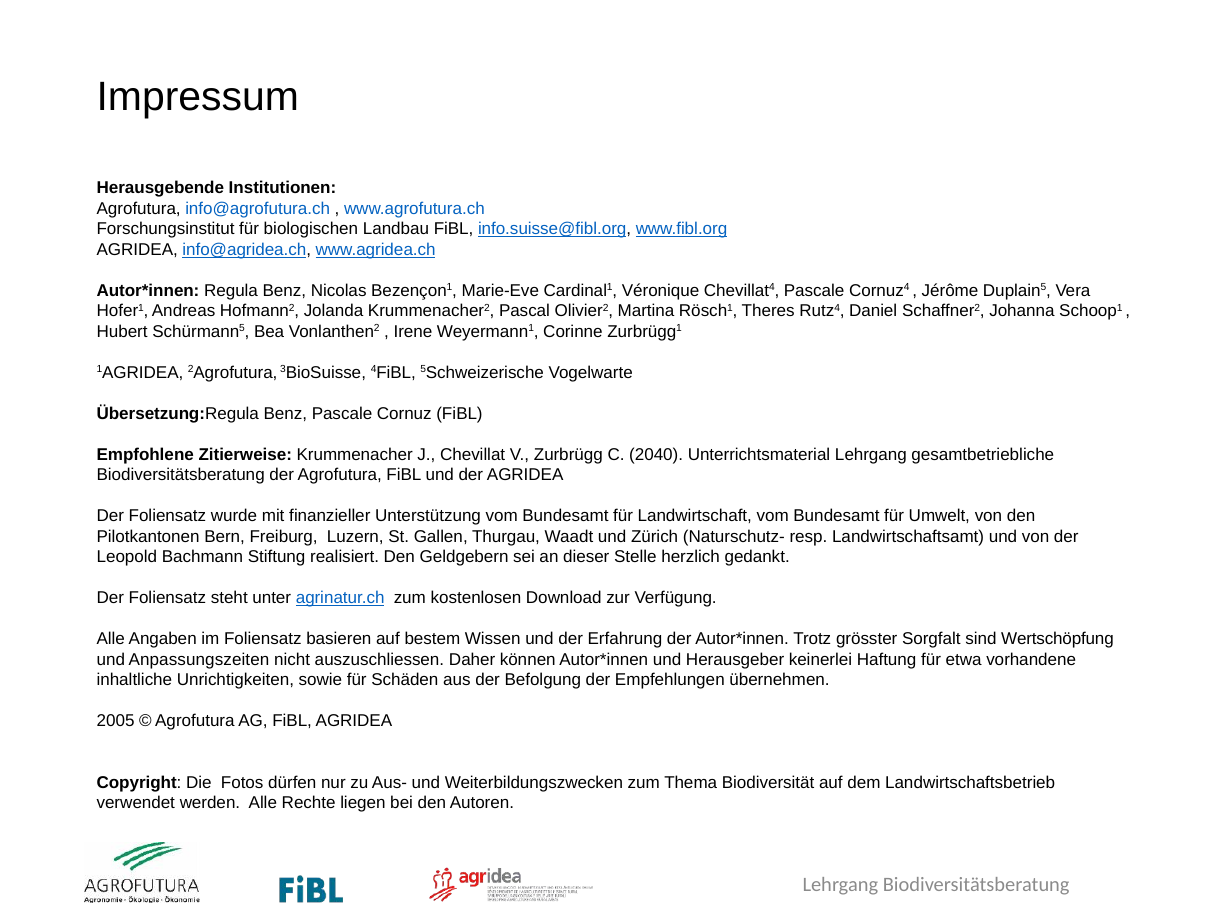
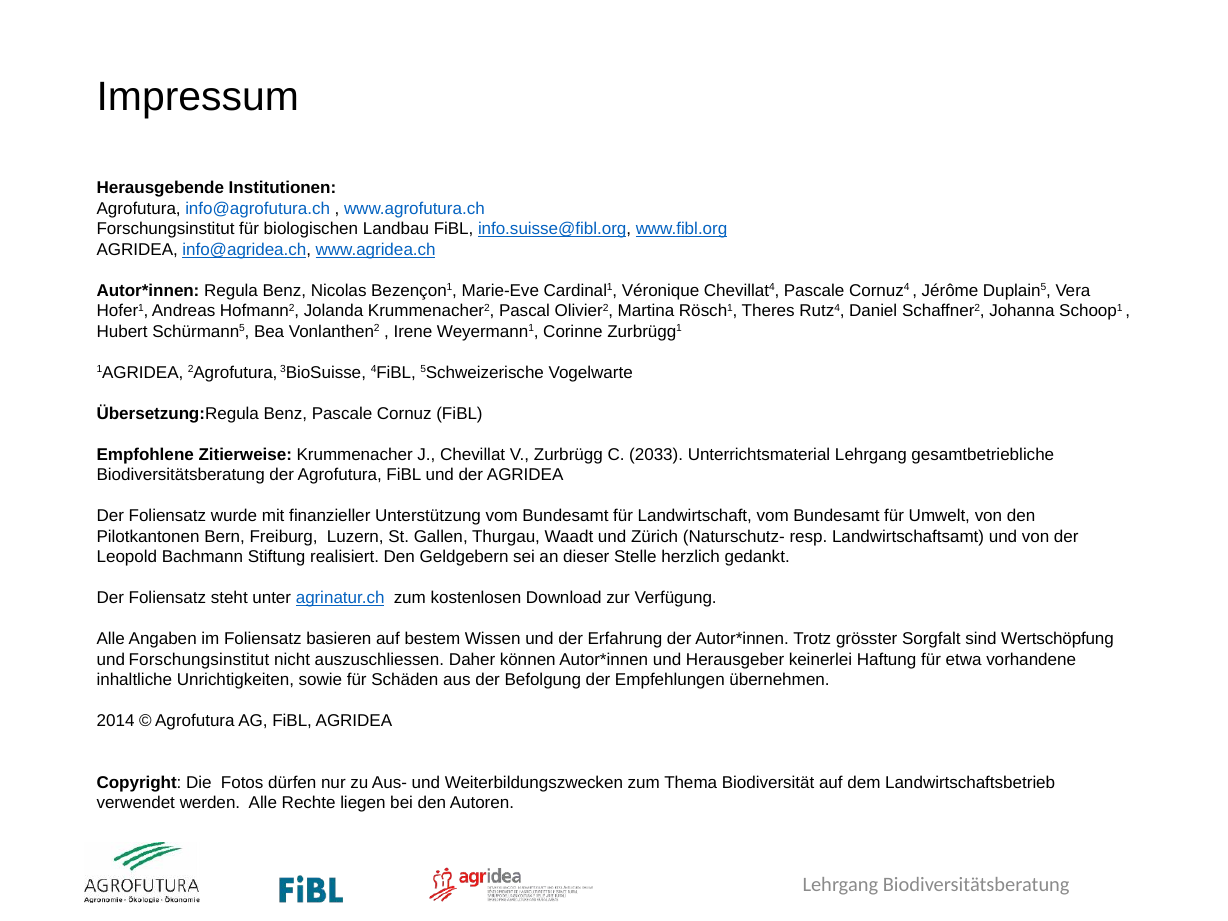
2040: 2040 -> 2033
und Anpassungszeiten: Anpassungszeiten -> Forschungsinstitut
2005: 2005 -> 2014
